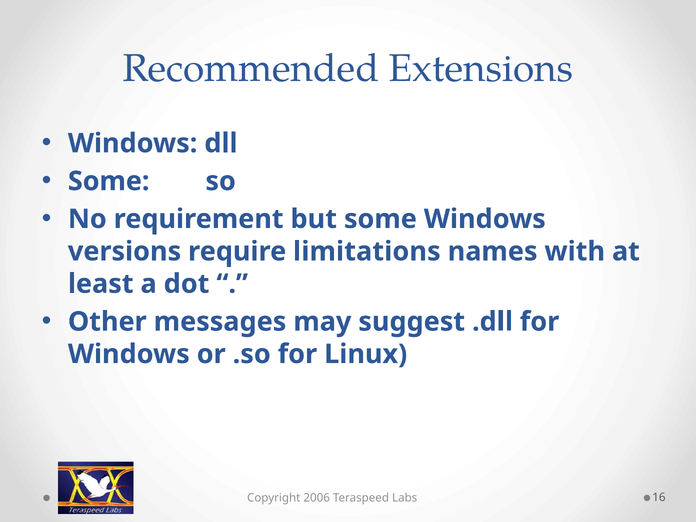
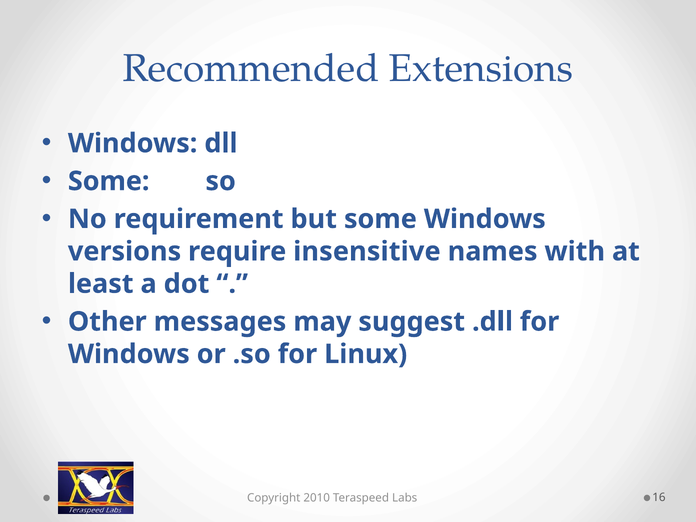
limitations: limitations -> insensitive
2006: 2006 -> 2010
